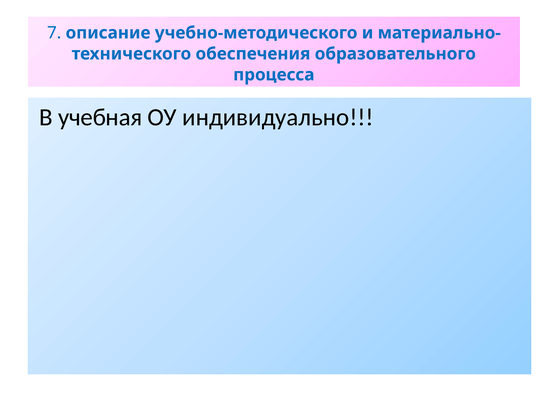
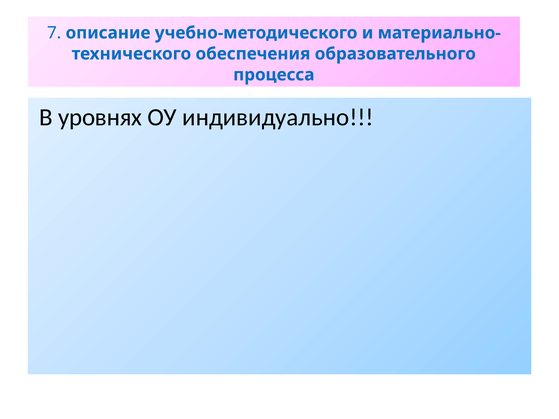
учебная: учебная -> уровнях
